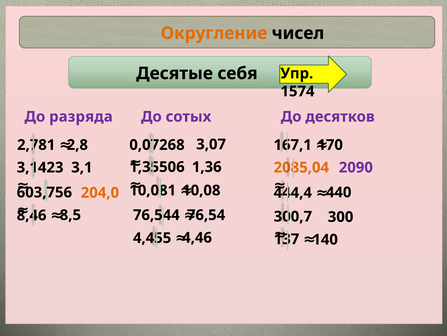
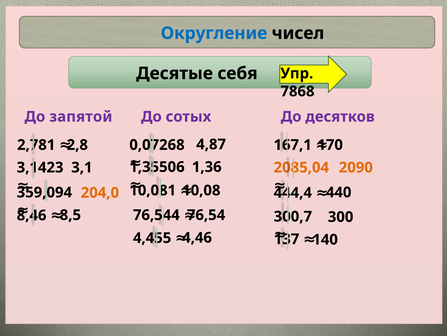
Округление colour: orange -> blue
1574: 1574 -> 7868
разряда: разряда -> запятой
3,07: 3,07 -> 4,87
2090 colour: purple -> orange
603,756: 603,756 -> 359,094
